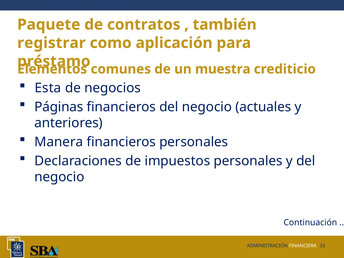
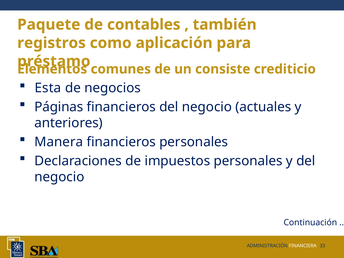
contratos: contratos -> contables
registrar: registrar -> registros
muestra: muestra -> consiste
